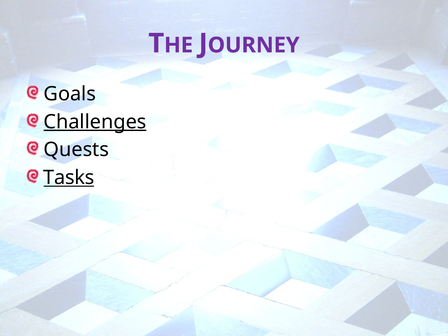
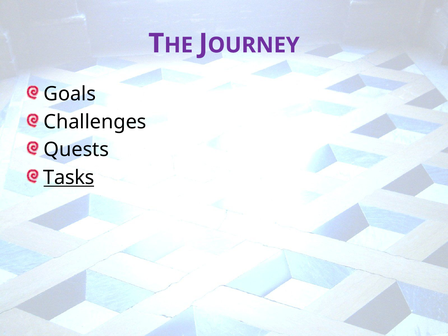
Challenges underline: present -> none
